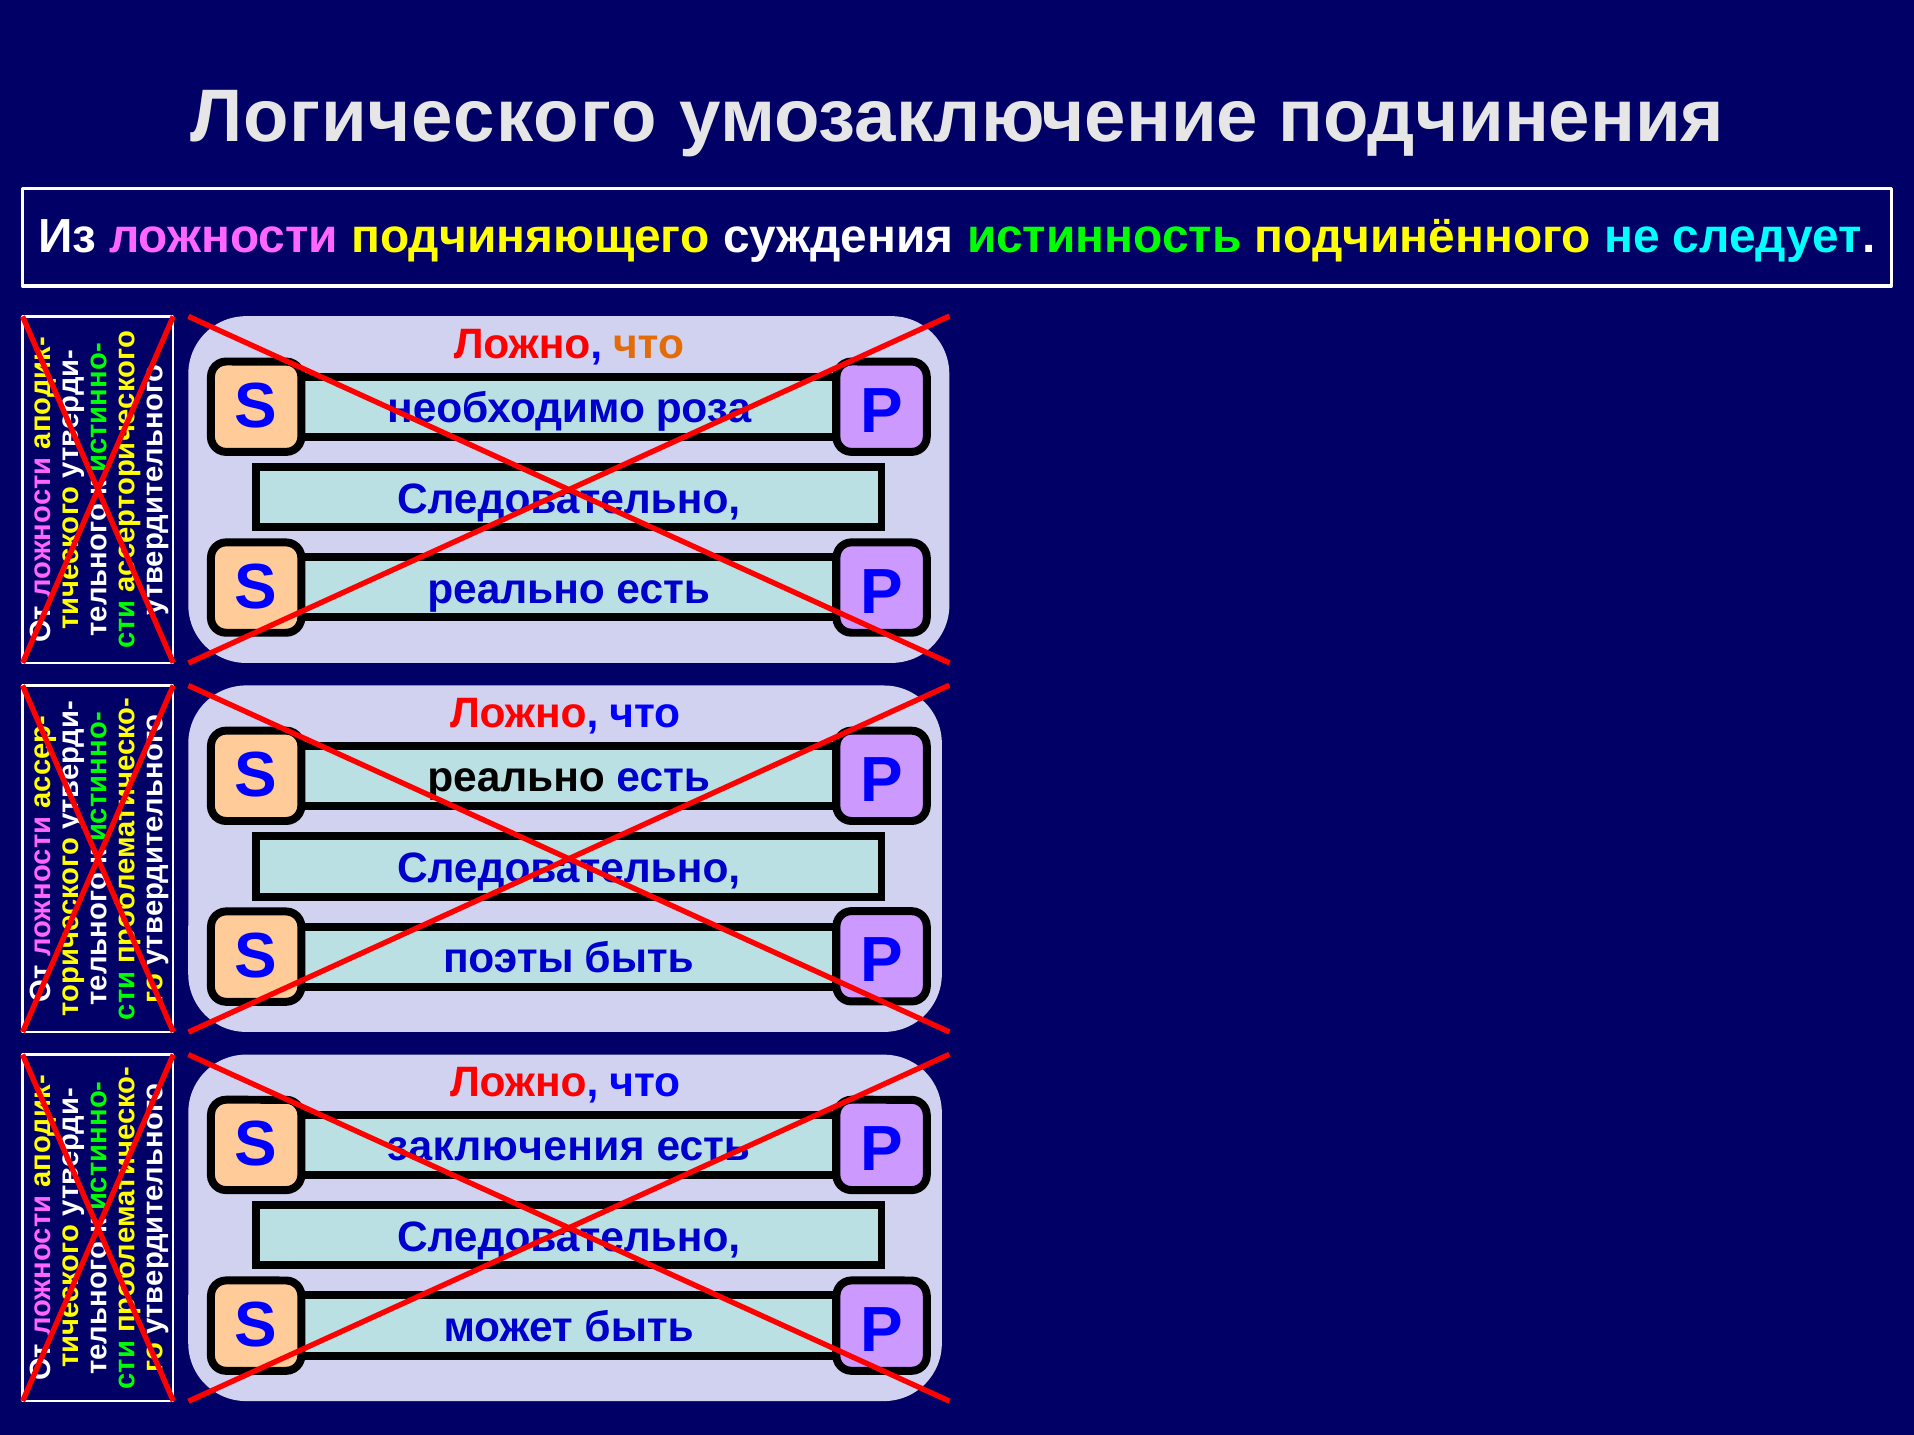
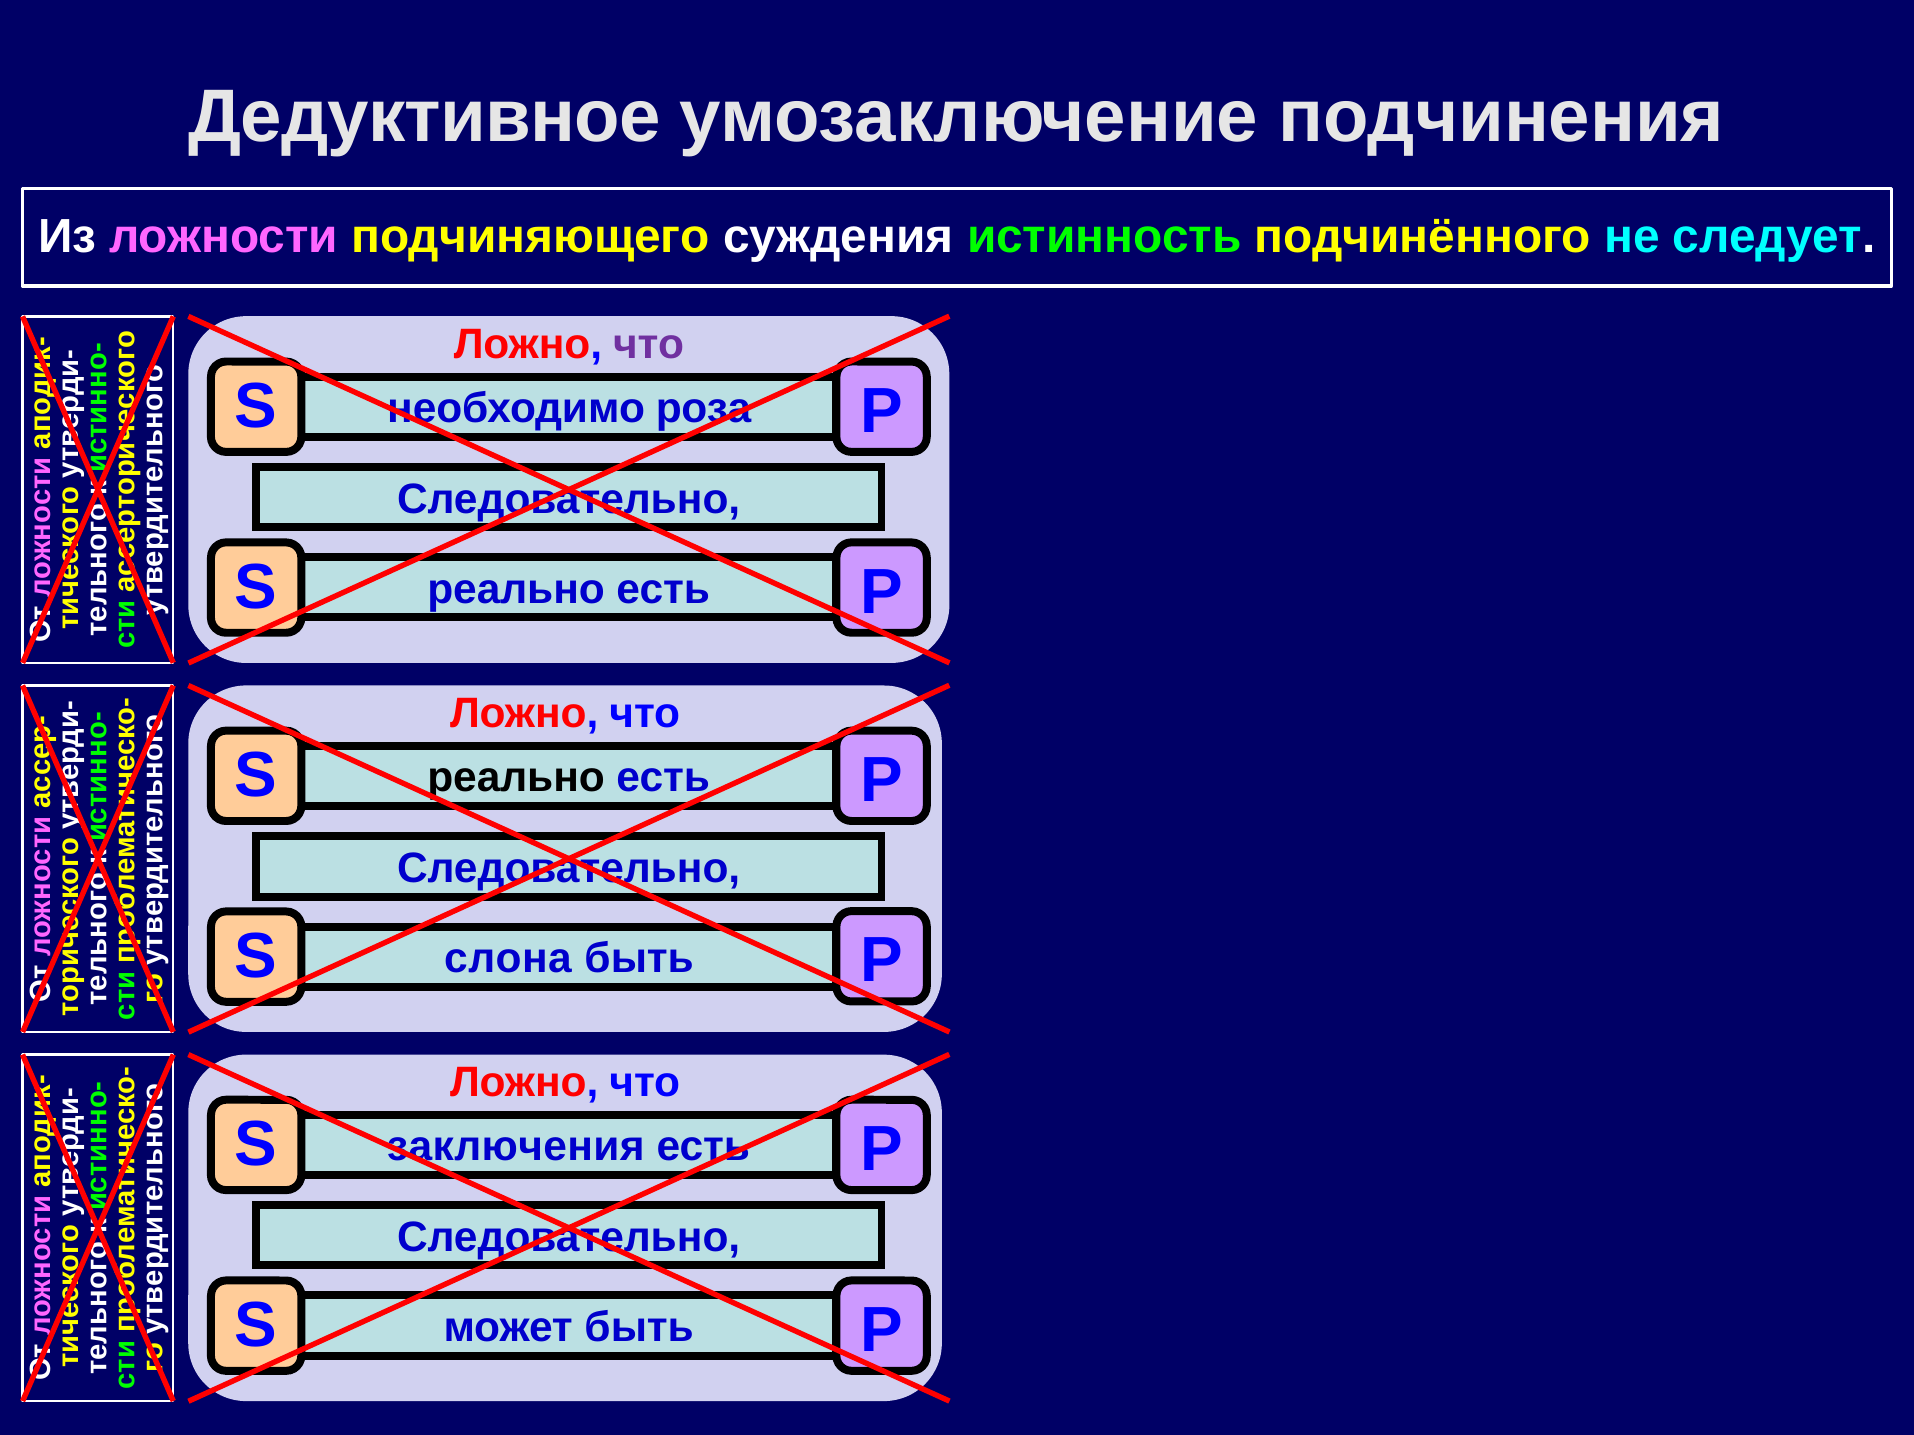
Логического: Логического -> Дедуктивное
что at (649, 344) colour: orange -> purple
поэты: поэты -> слона
